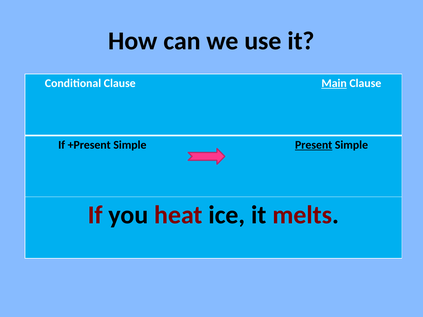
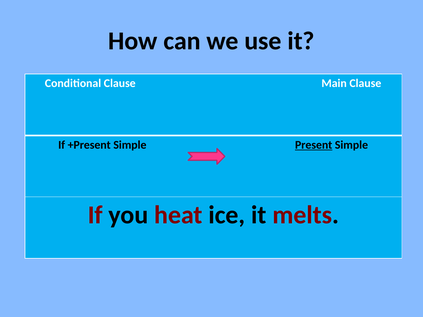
Main underline: present -> none
